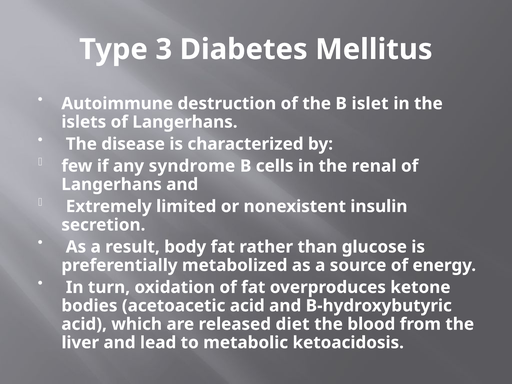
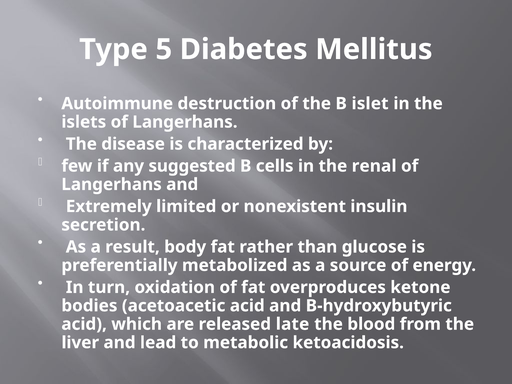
3: 3 -> 5
syndrome: syndrome -> suggested
diet: diet -> late
